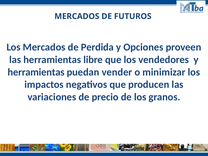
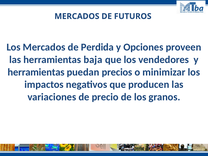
libre: libre -> baja
vender: vender -> precios
